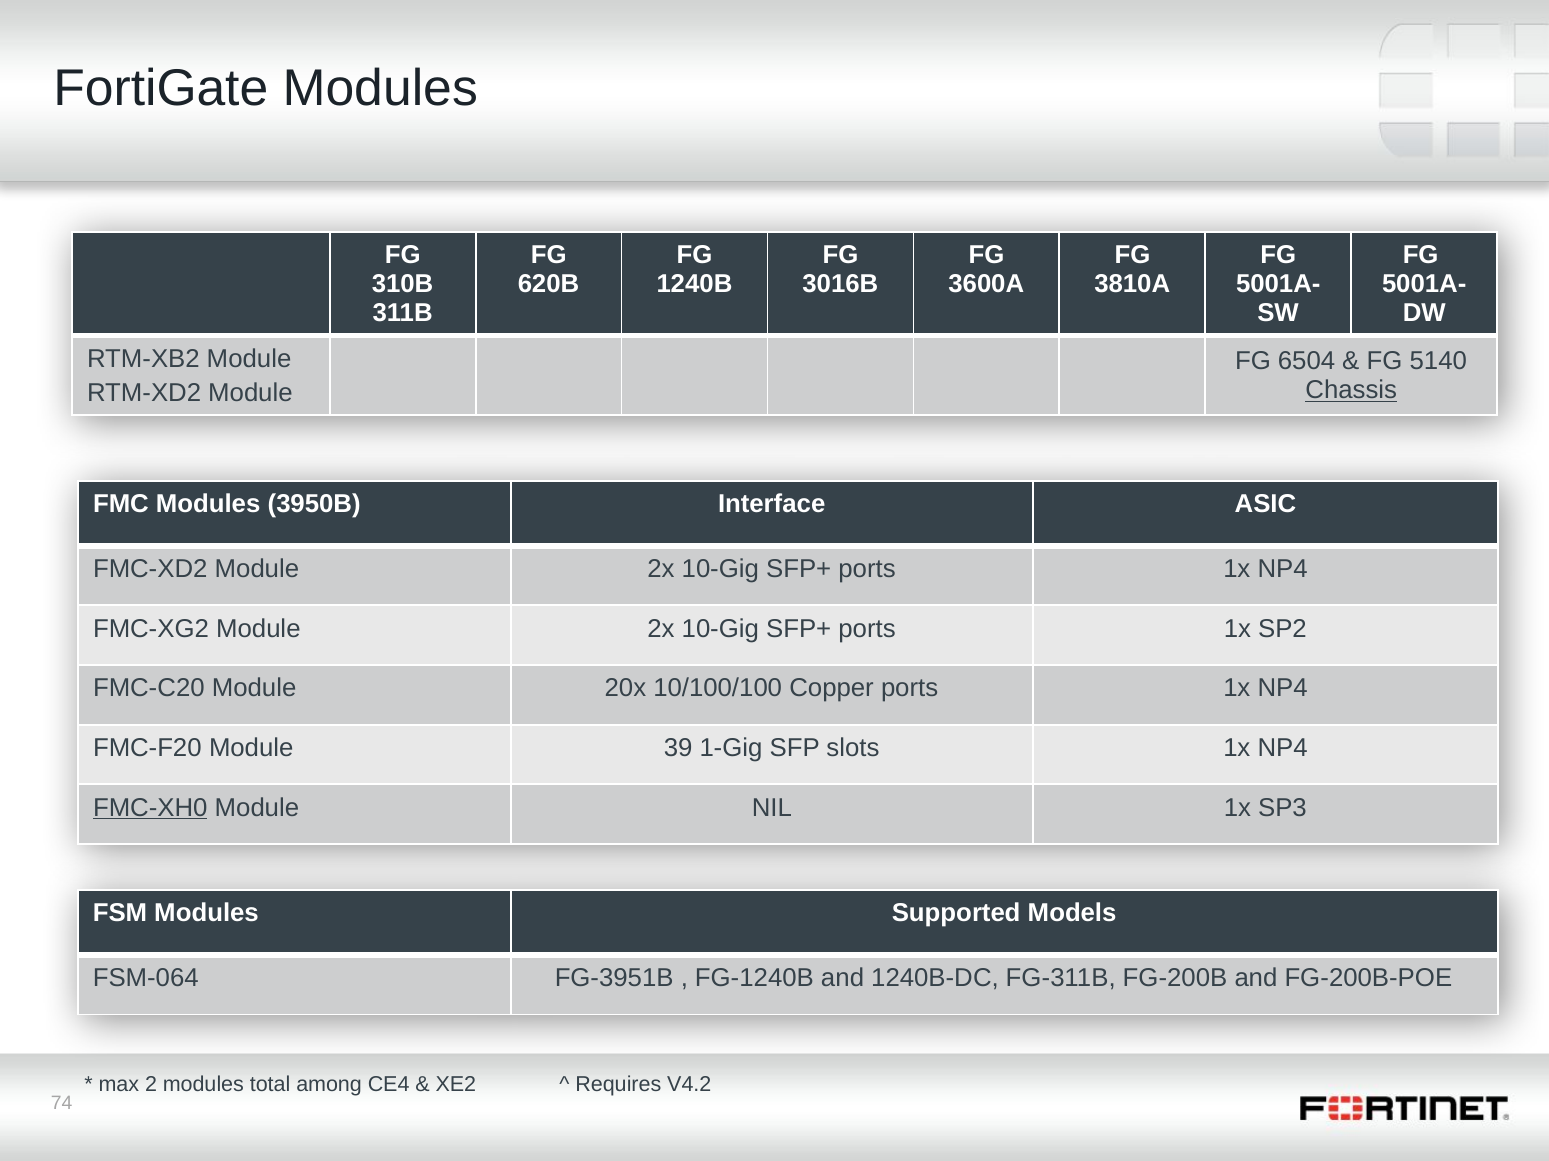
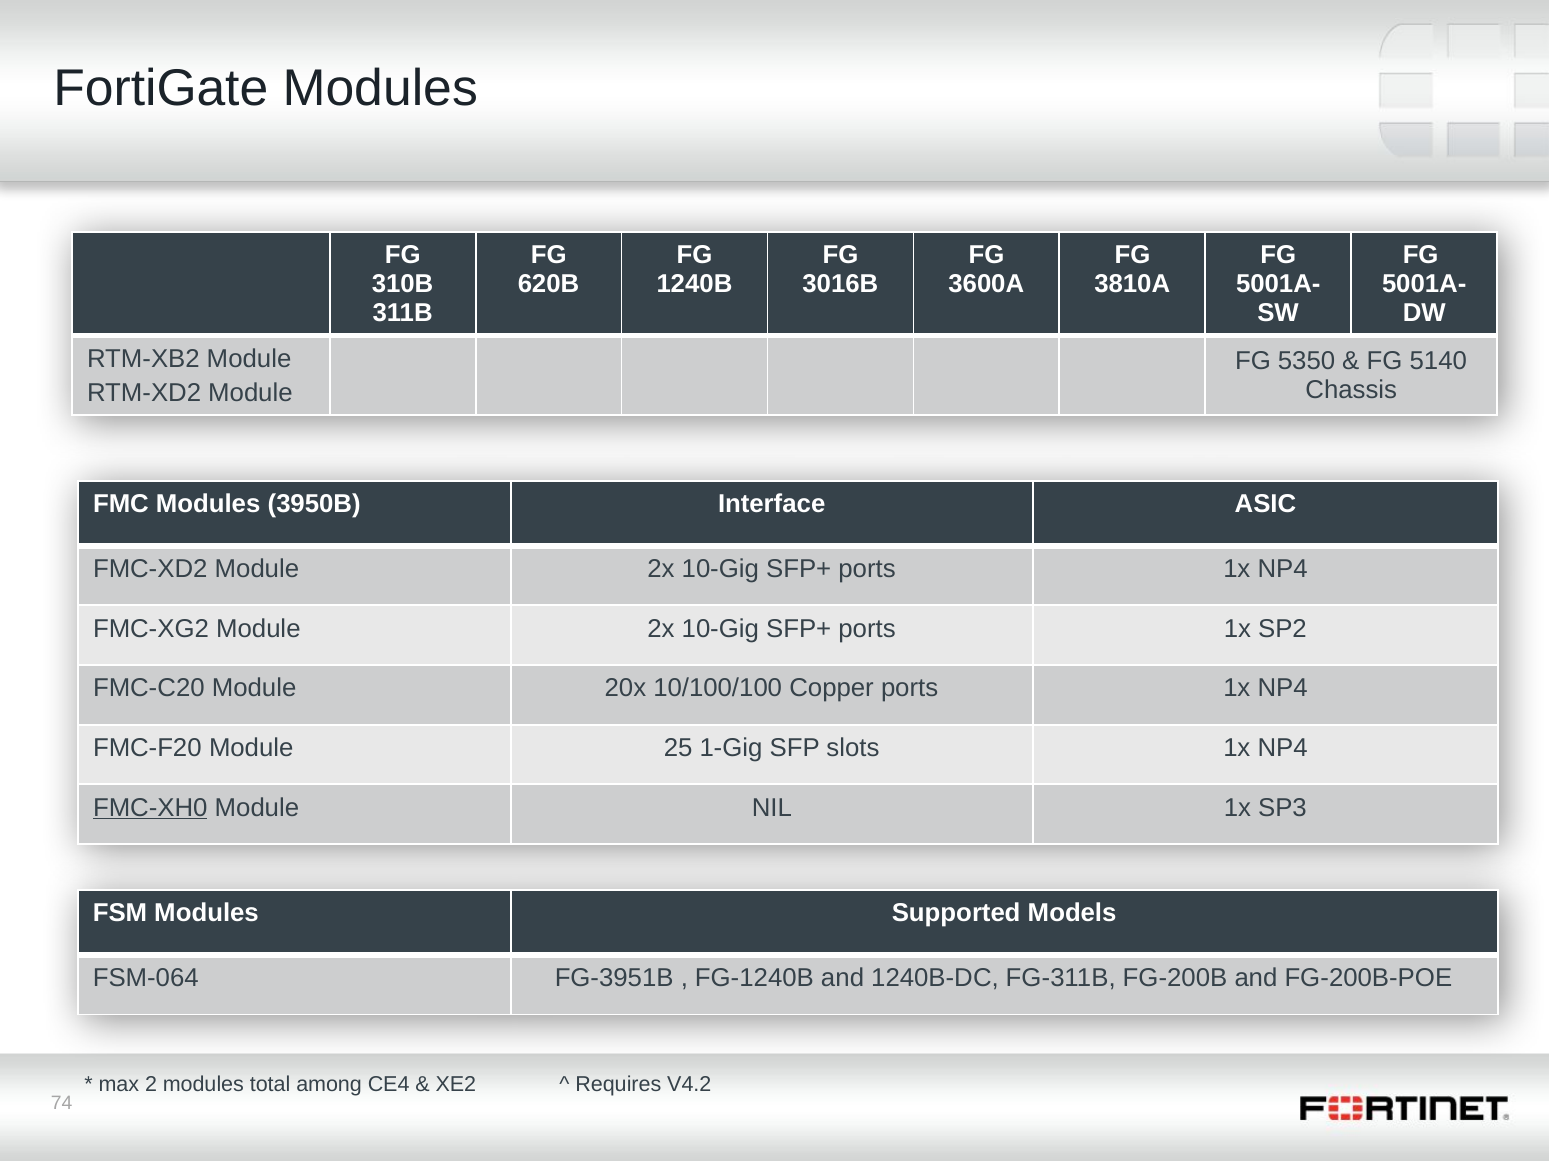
6504: 6504 -> 5350
Chassis underline: present -> none
39: 39 -> 25
